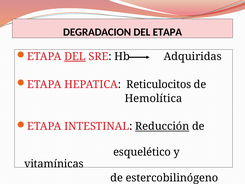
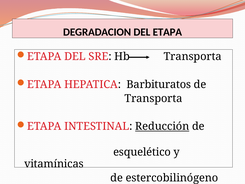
DEL at (75, 56) underline: present -> none
Hb Adquiridas: Adquiridas -> Transporta
Reticulocitos: Reticulocitos -> Barbituratos
Hemolítica at (153, 98): Hemolítica -> Transporta
